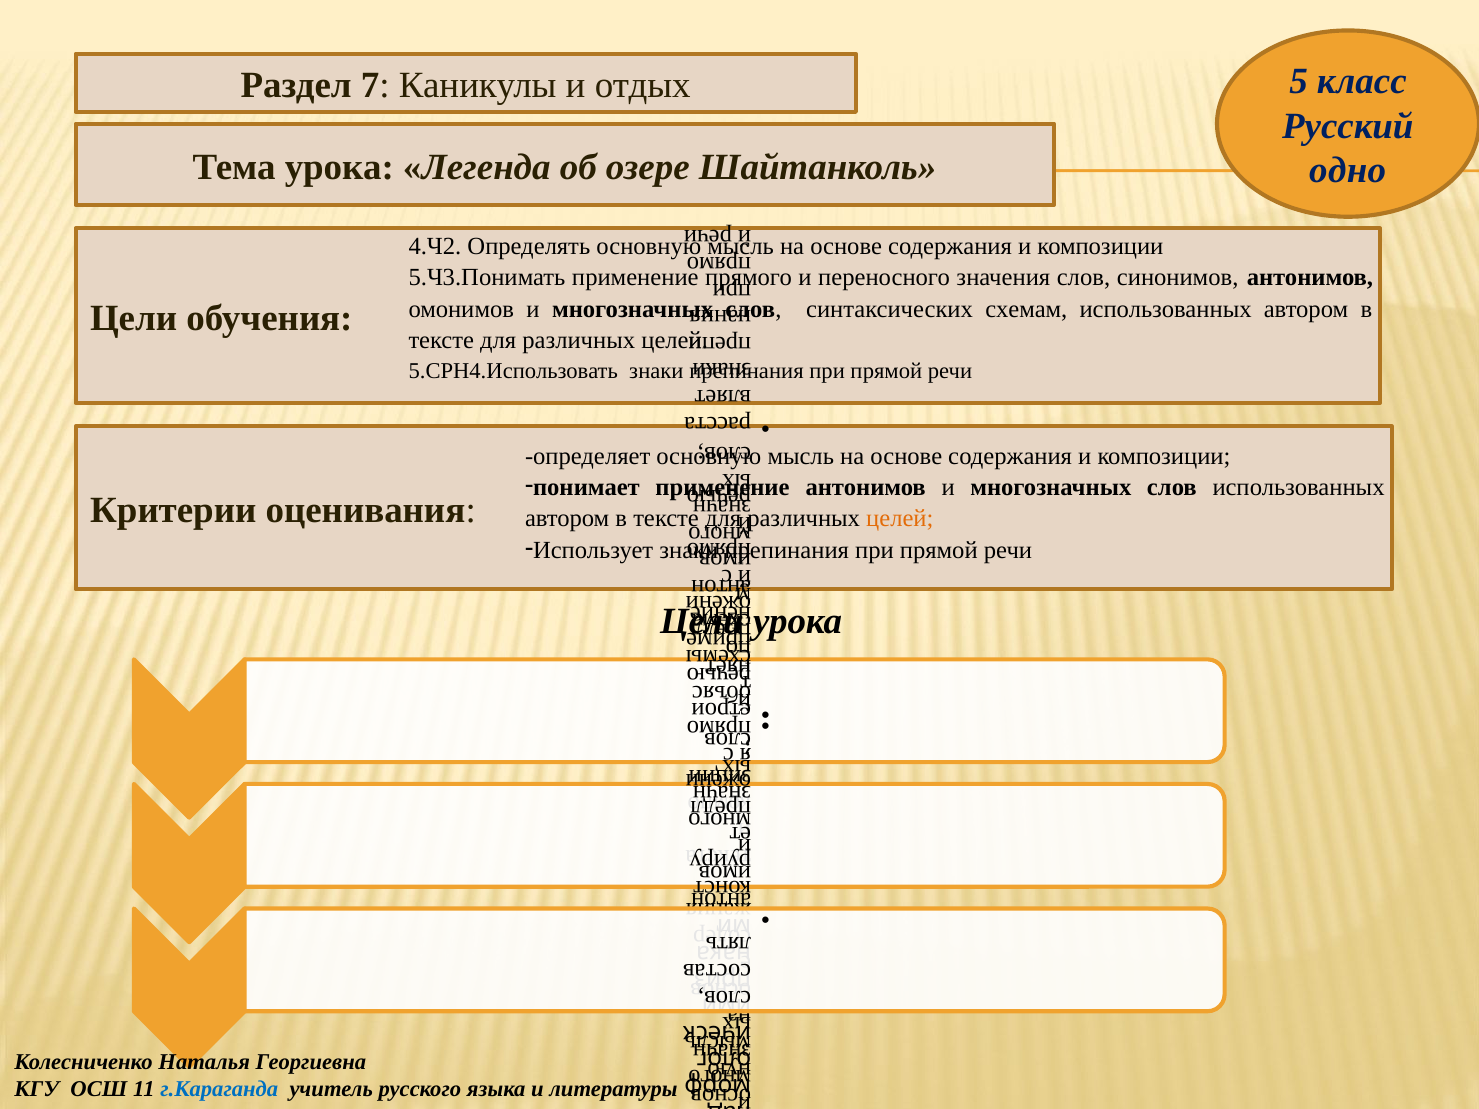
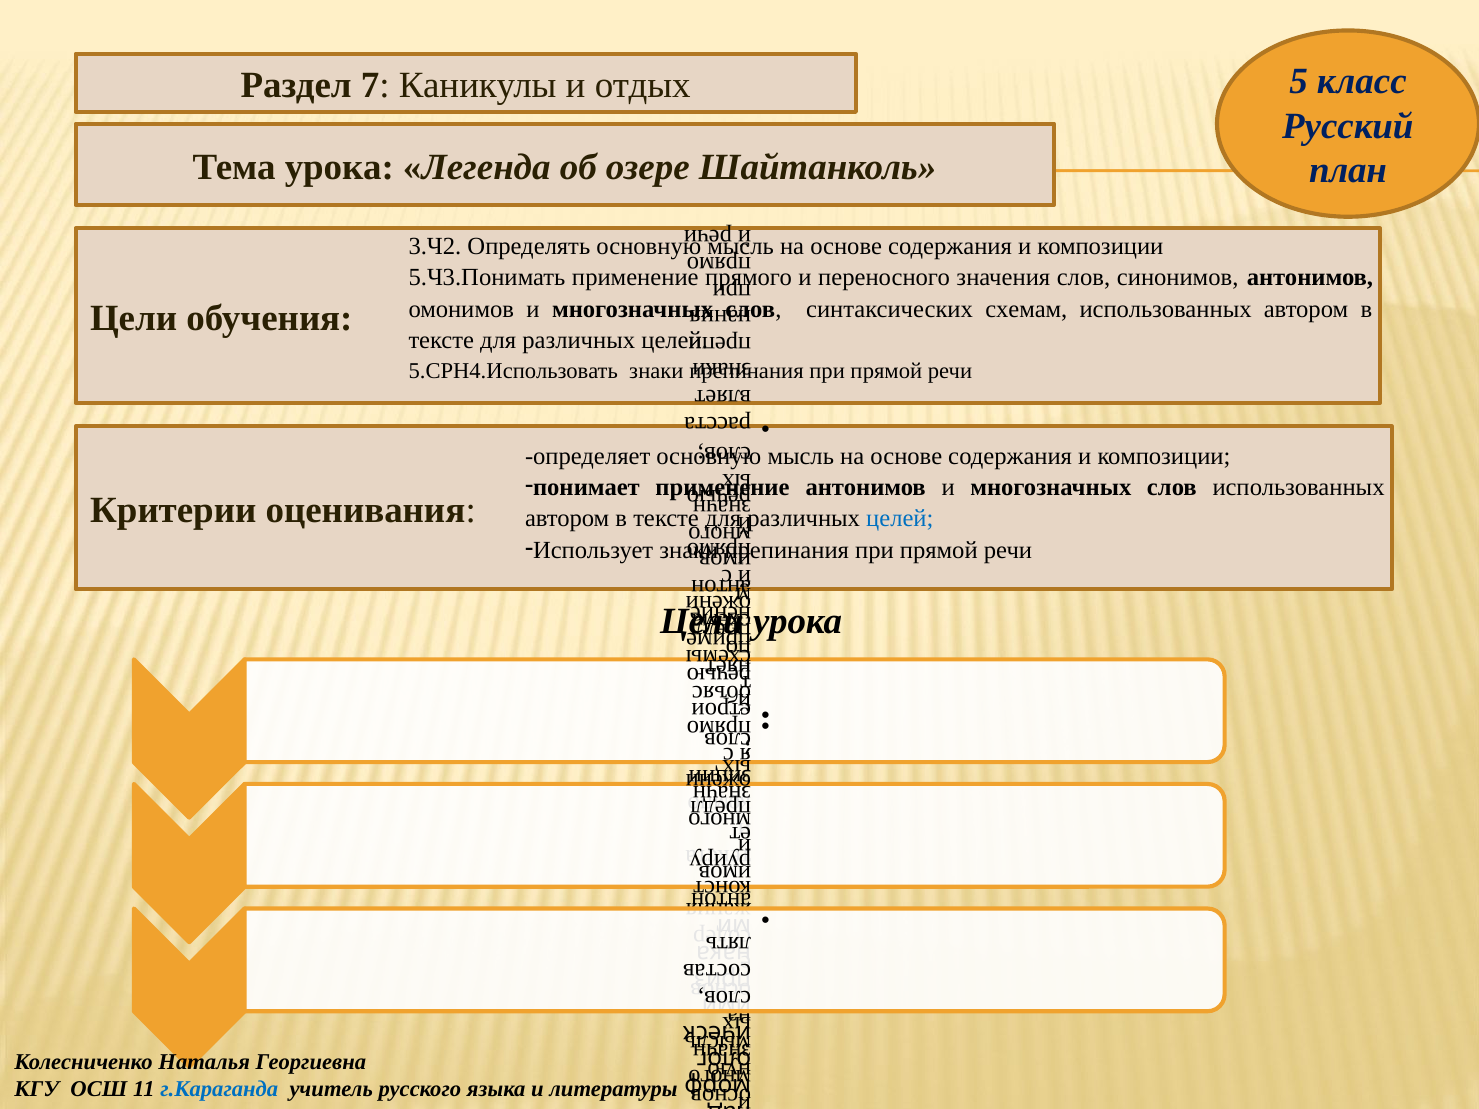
одно: одно -> план
4.Ч2: 4.Ч2 -> 3.Ч2
целей at (900, 519) colour: orange -> blue
